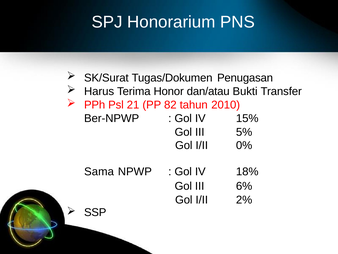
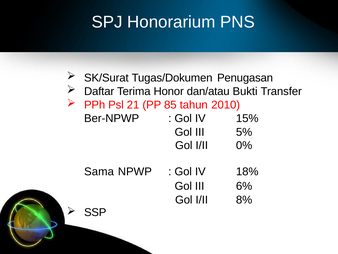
Harus: Harus -> Daftar
82: 82 -> 85
2%: 2% -> 8%
